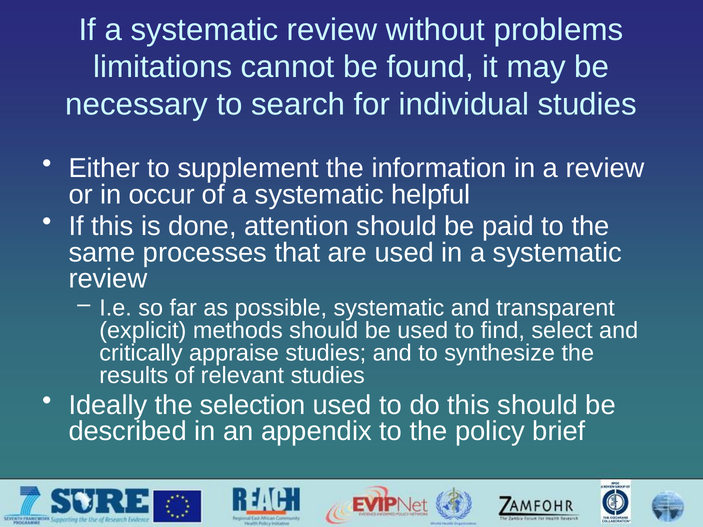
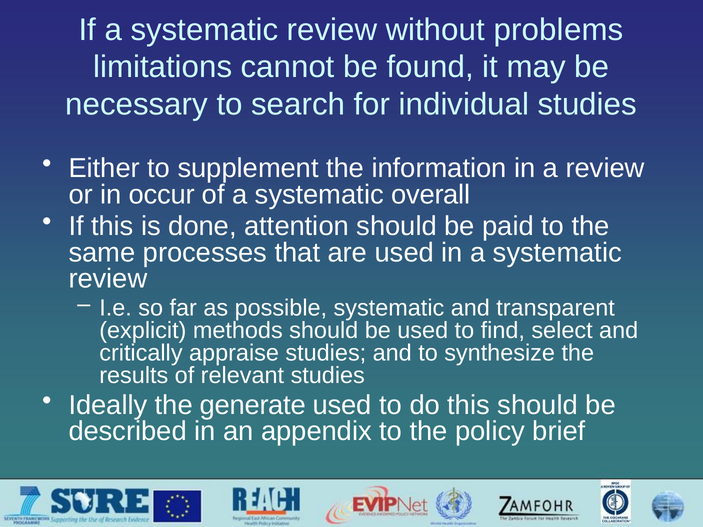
helpful: helpful -> overall
selection: selection -> generate
